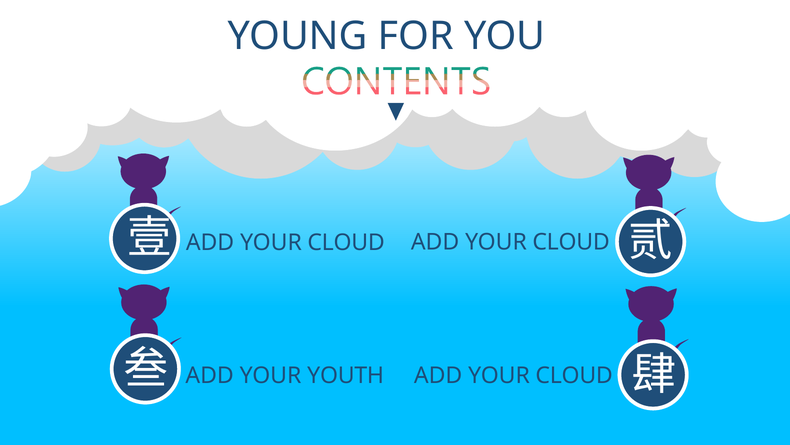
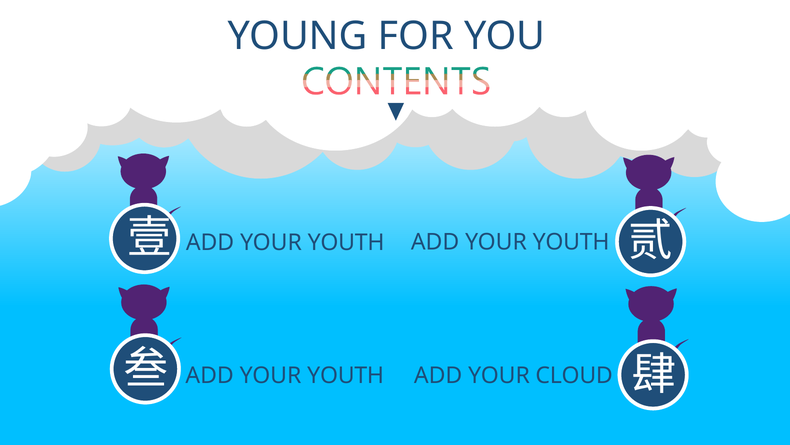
CLOUD at (346, 242): CLOUD -> YOUTH
CLOUD at (571, 242): CLOUD -> YOUTH
